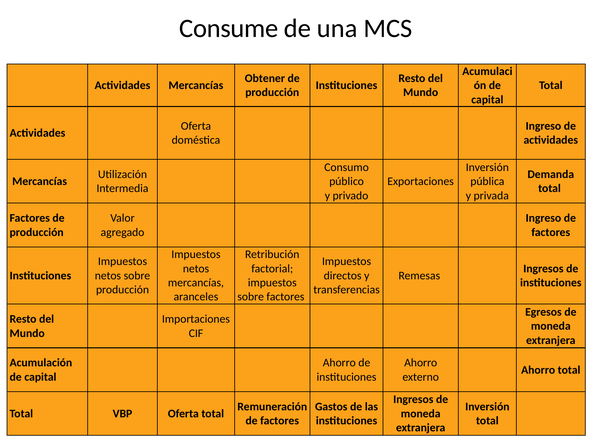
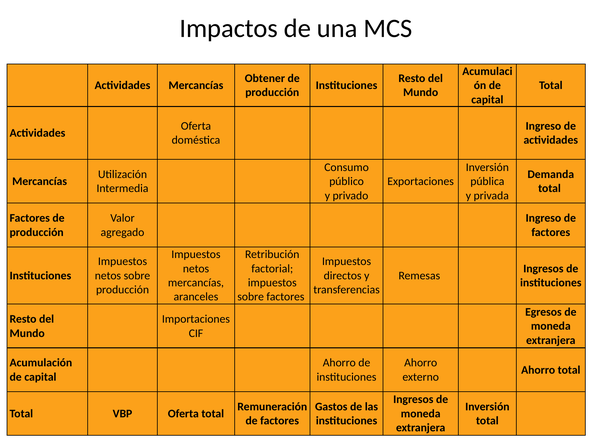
Consume: Consume -> Impactos
